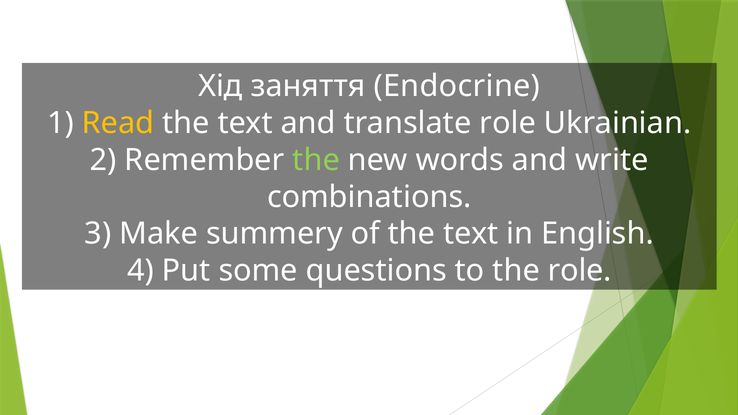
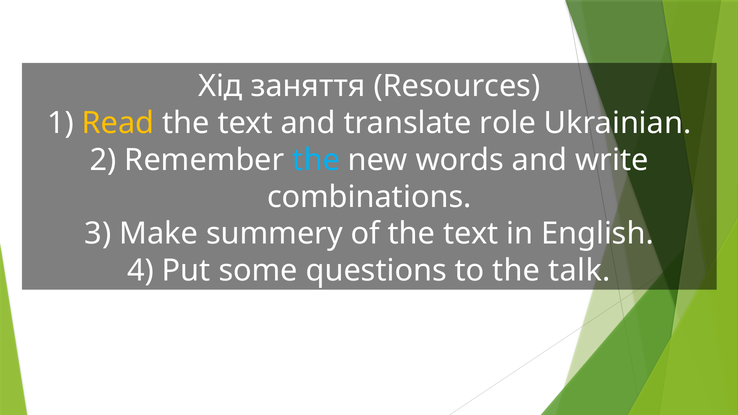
Endocrine: Endocrine -> Resources
the at (316, 160) colour: light green -> light blue
the role: role -> talk
